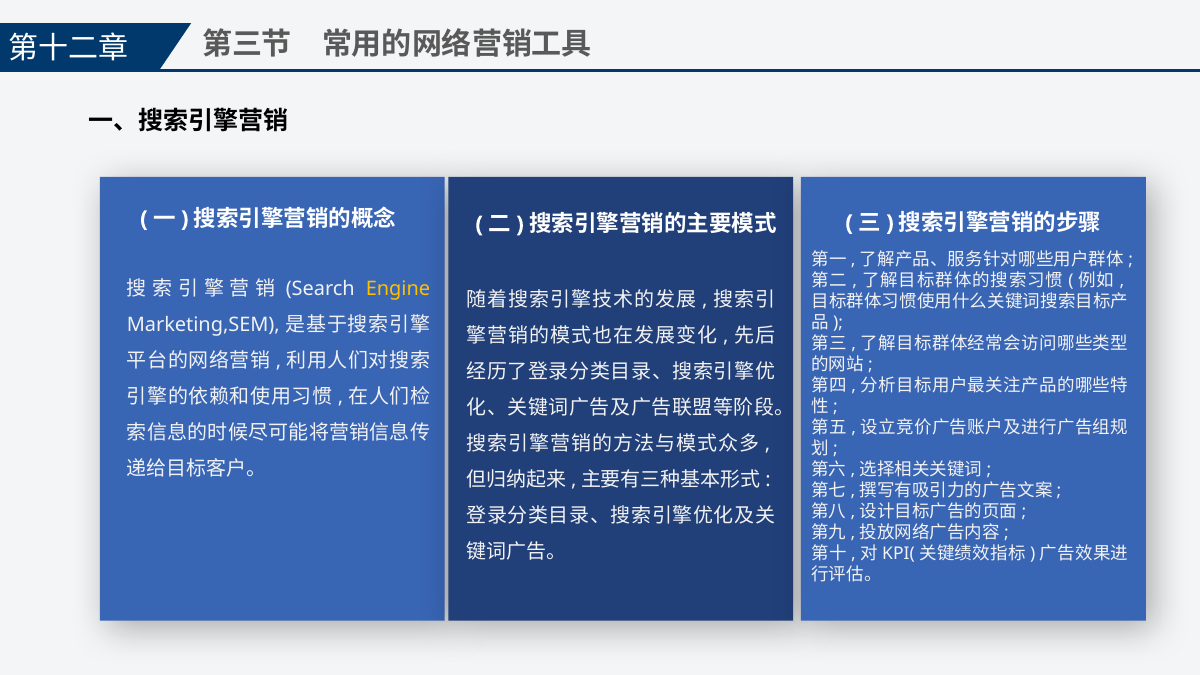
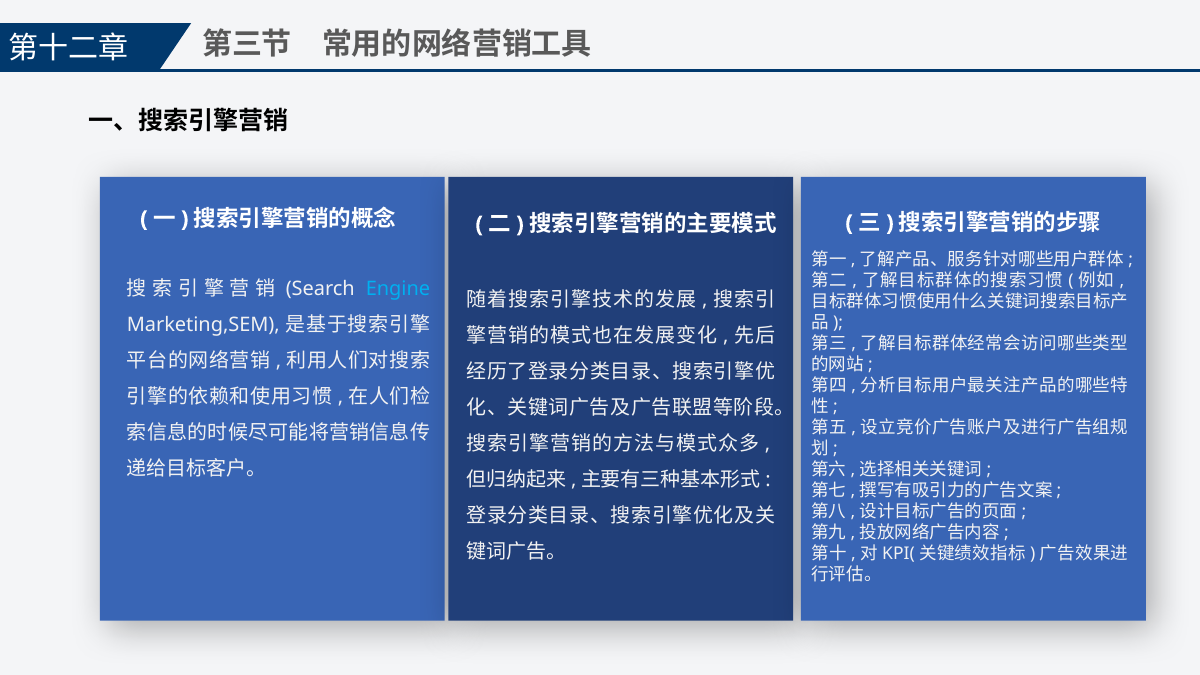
Engine colour: yellow -> light blue
